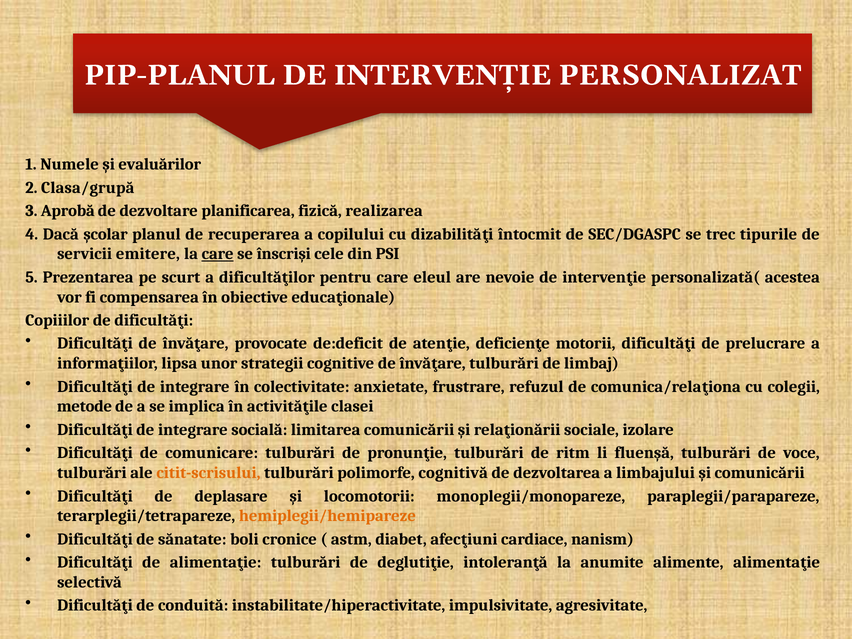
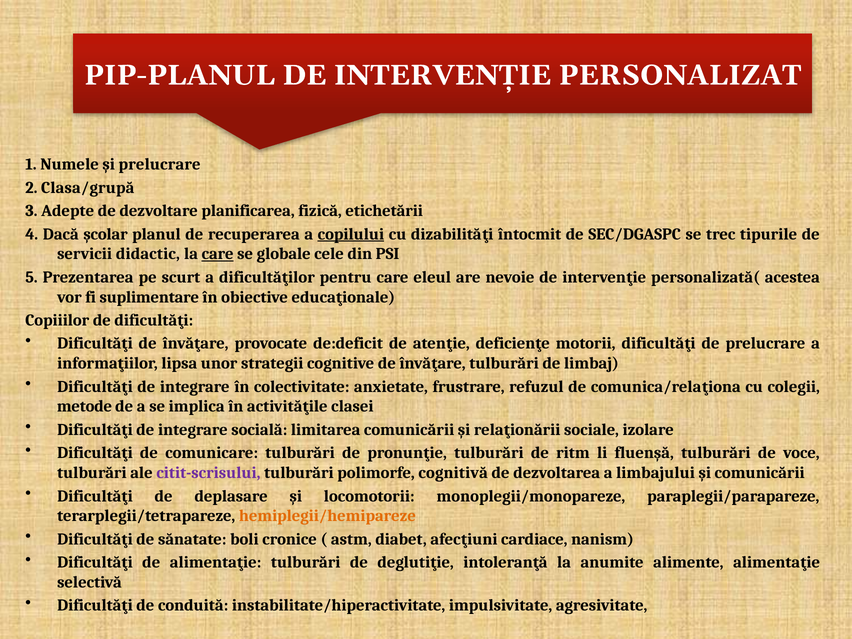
şi evaluărilor: evaluărilor -> prelucrare
Aprobă: Aprobă -> Adepte
realizarea: realizarea -> etichetării
copilului underline: none -> present
emitere: emitere -> didactic
înscrişi: înscrişi -> globale
compensarea: compensarea -> suplimentare
citit-scrisului colour: orange -> purple
